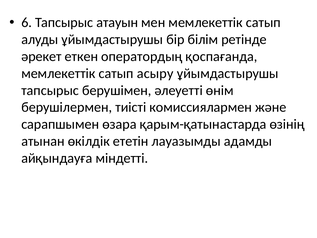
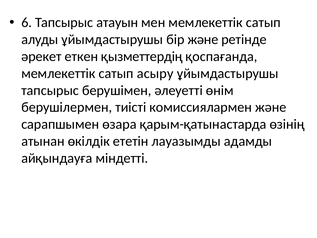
бір білім: білім -> және
оператордың: оператордың -> қызметтердің
